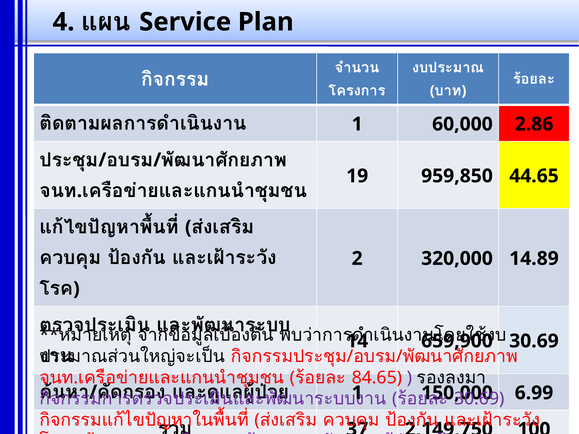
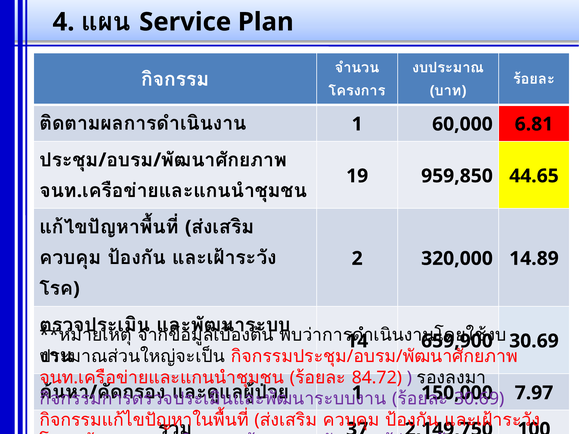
2.86: 2.86 -> 6.81
84.65: 84.65 -> 84.72
6.99: 6.99 -> 7.97
